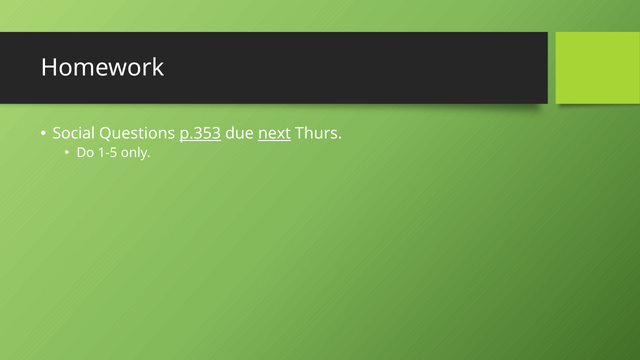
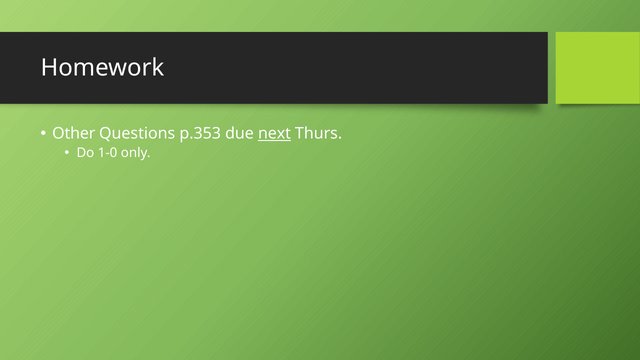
Social: Social -> Other
p.353 underline: present -> none
1-5: 1-5 -> 1-0
